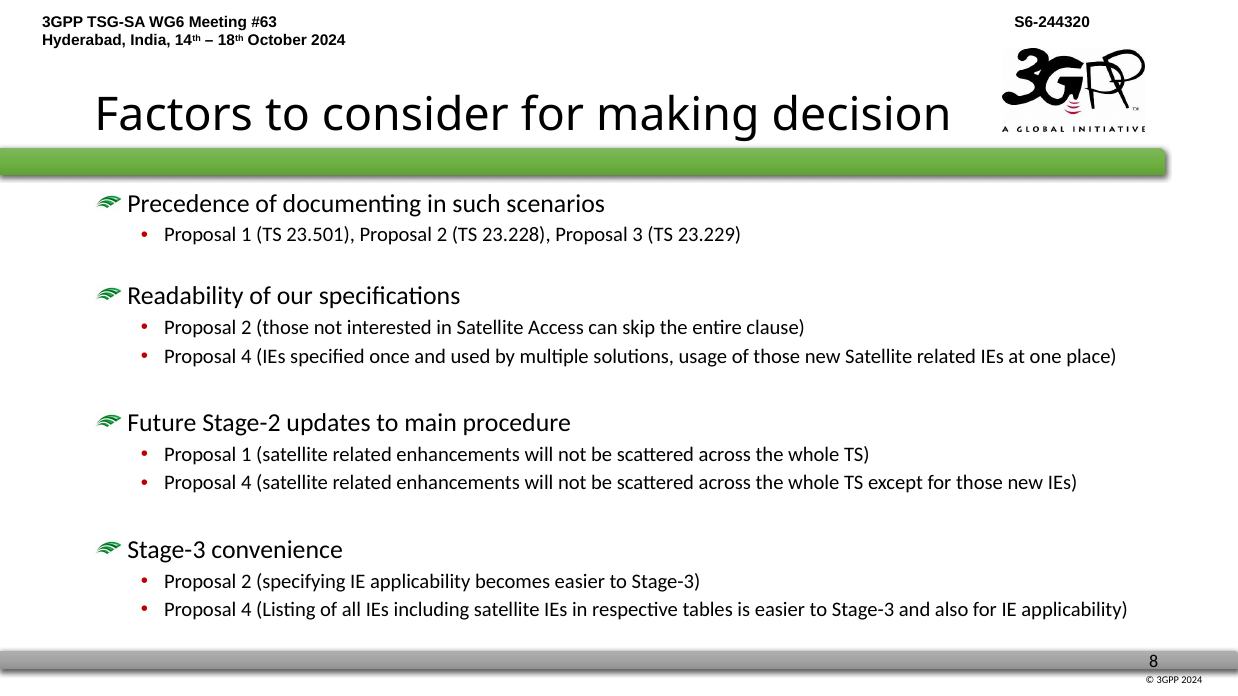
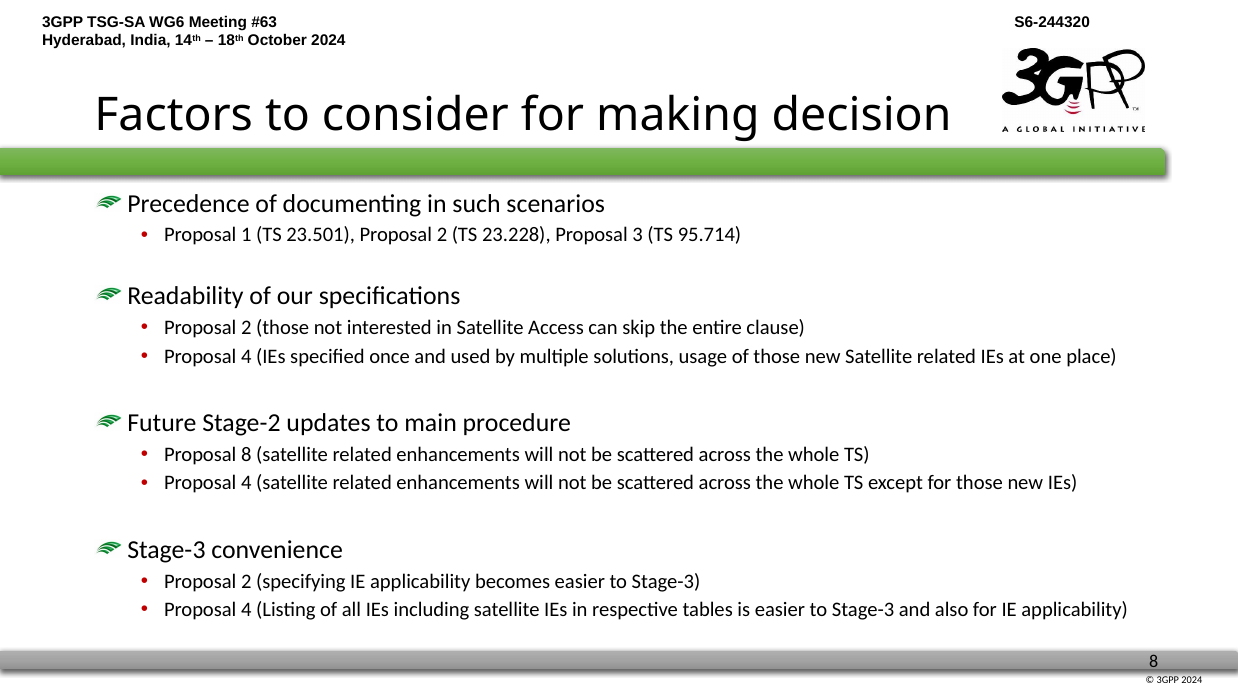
23.229: 23.229 -> 95.714
1 at (246, 455): 1 -> 8
